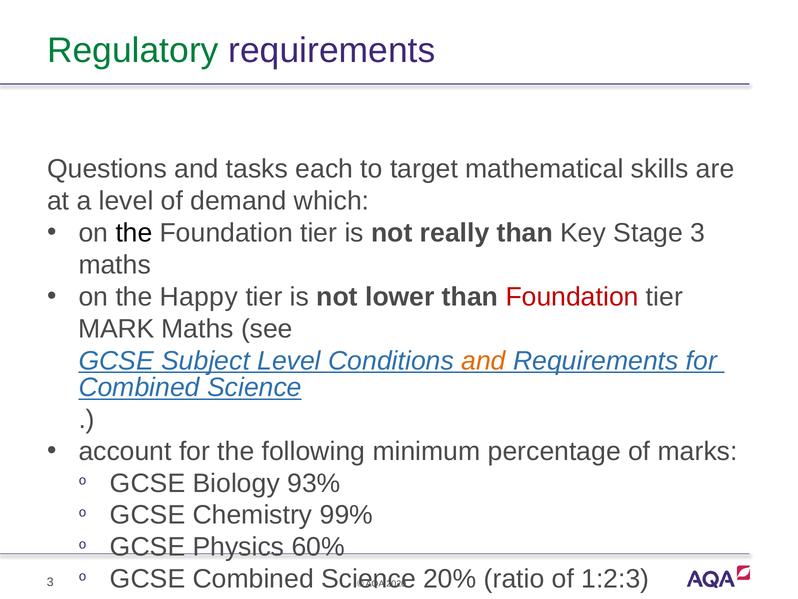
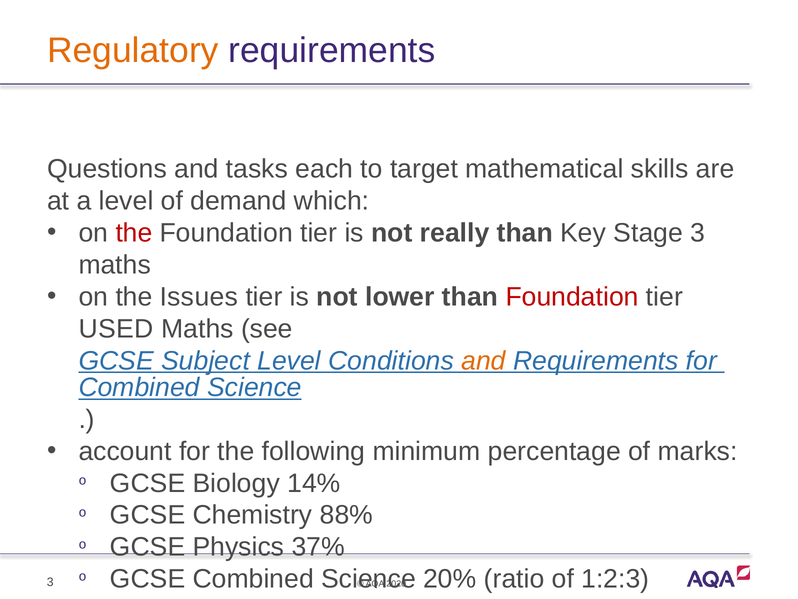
Regulatory colour: green -> orange
the at (134, 233) colour: black -> red
Happy: Happy -> Issues
MARK: MARK -> USED
93%: 93% -> 14%
99%: 99% -> 88%
60%: 60% -> 37%
